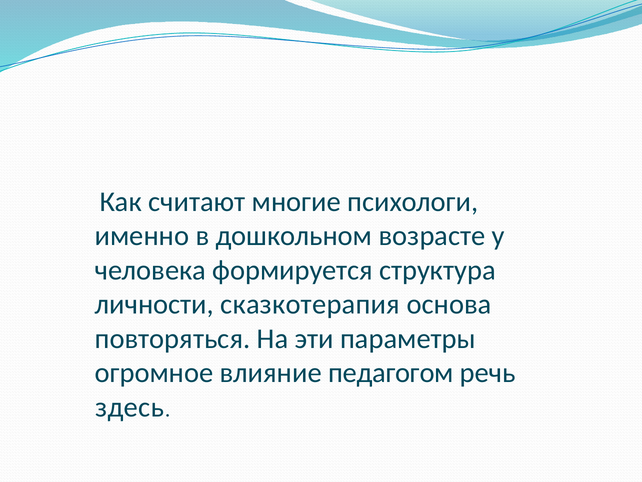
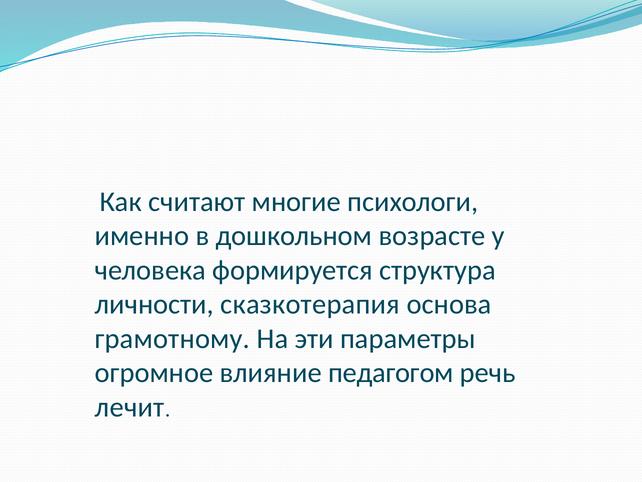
повторяться: повторяться -> грамотному
здесь: здесь -> лечит
